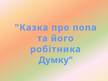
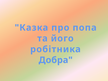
Думку: Думку -> Добра
